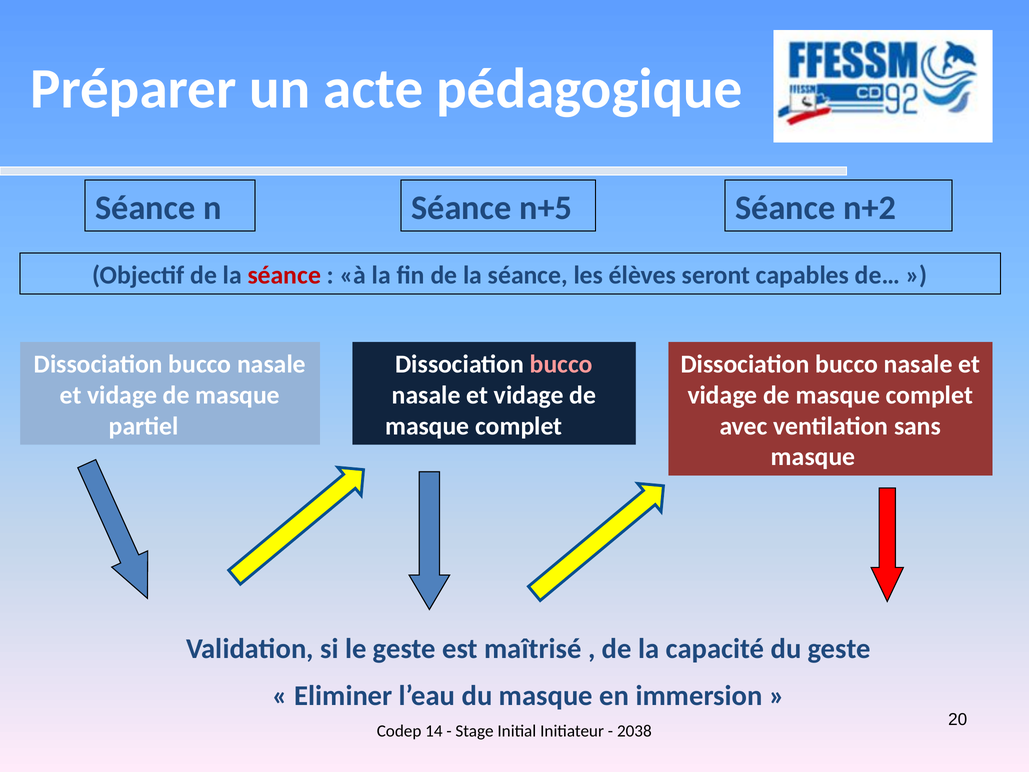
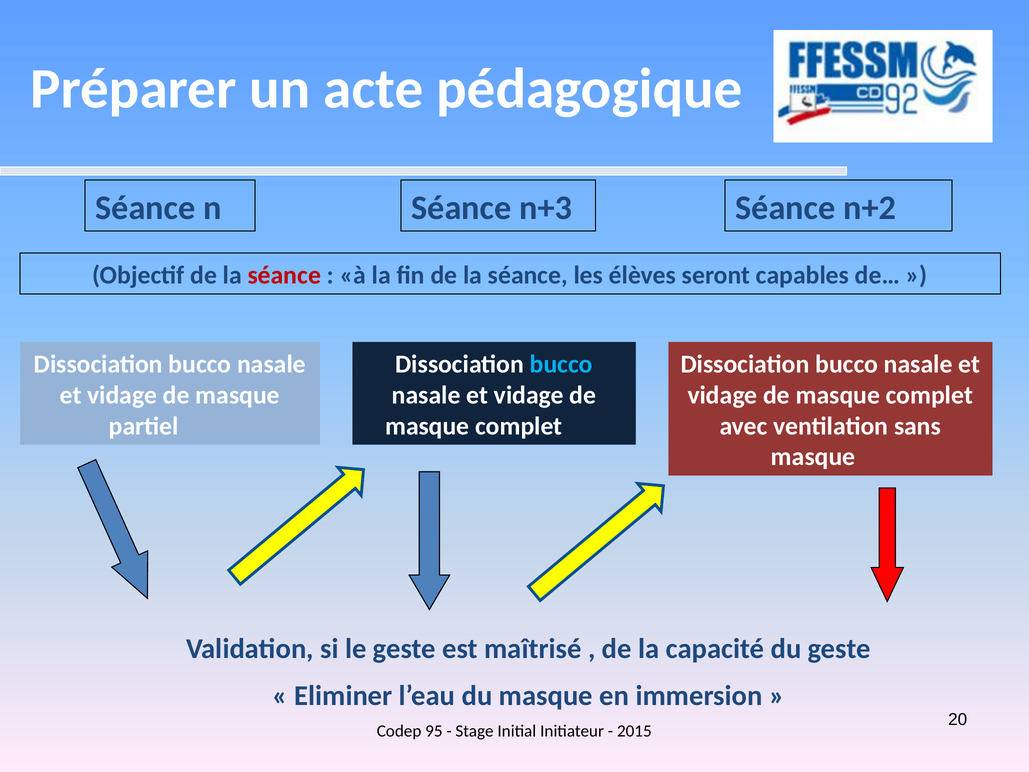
n+5: n+5 -> n+3
bucco at (561, 364) colour: pink -> light blue
14: 14 -> 95
2038: 2038 -> 2015
